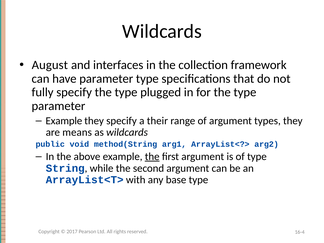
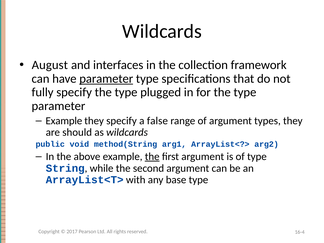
parameter at (106, 79) underline: none -> present
their: their -> false
means: means -> should
